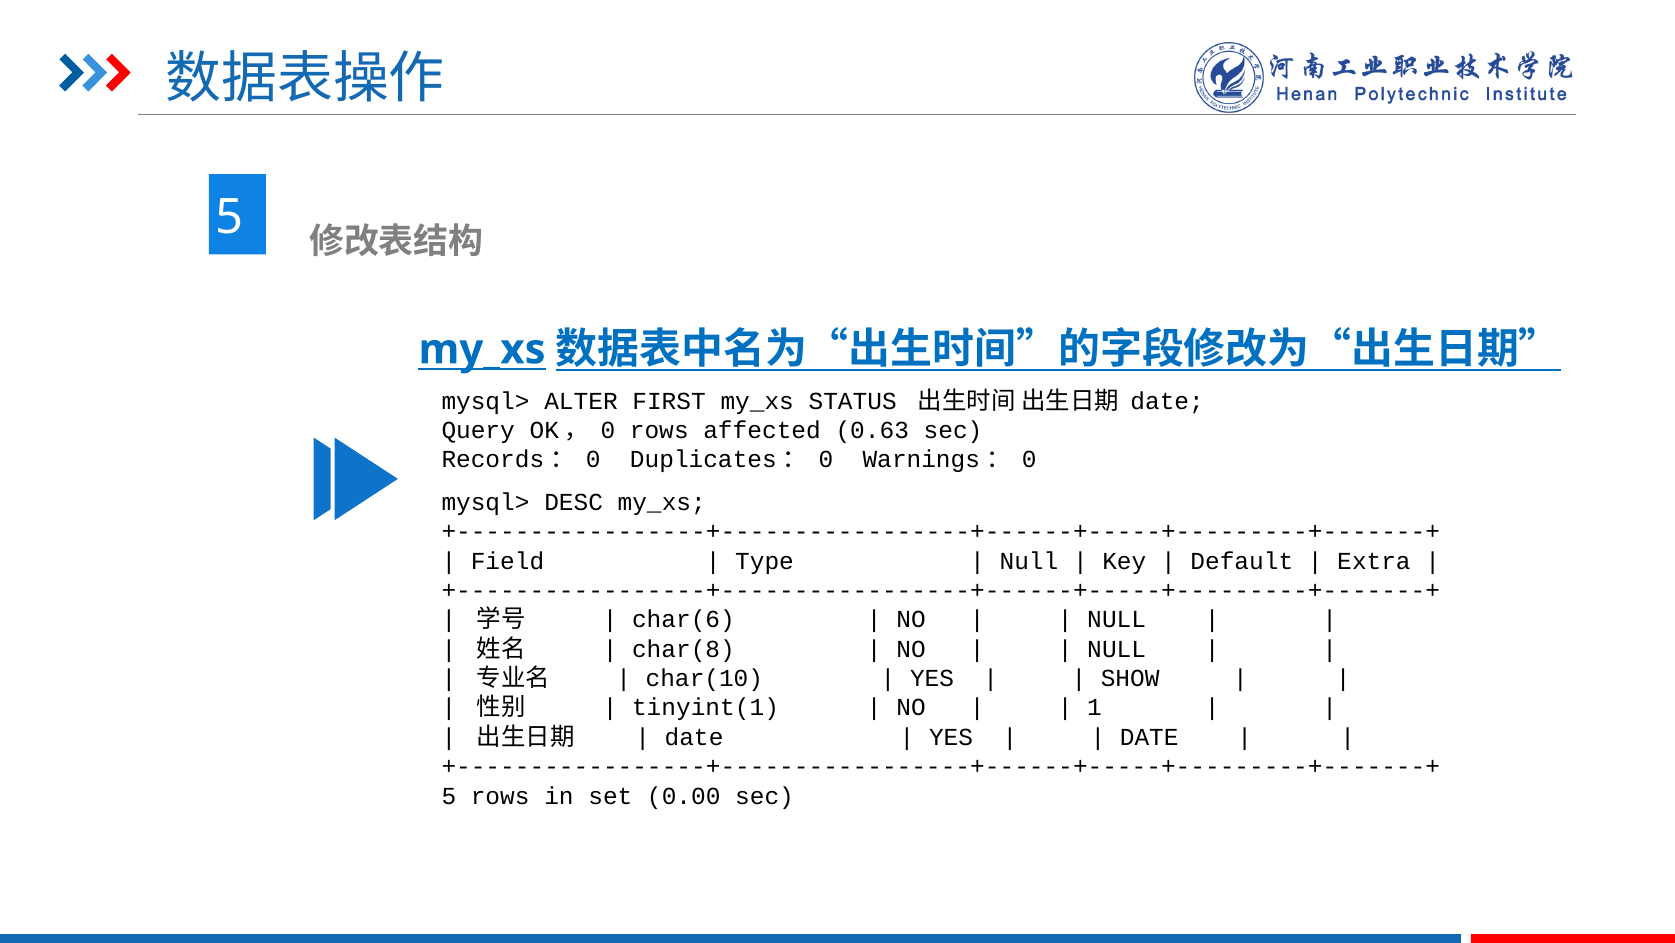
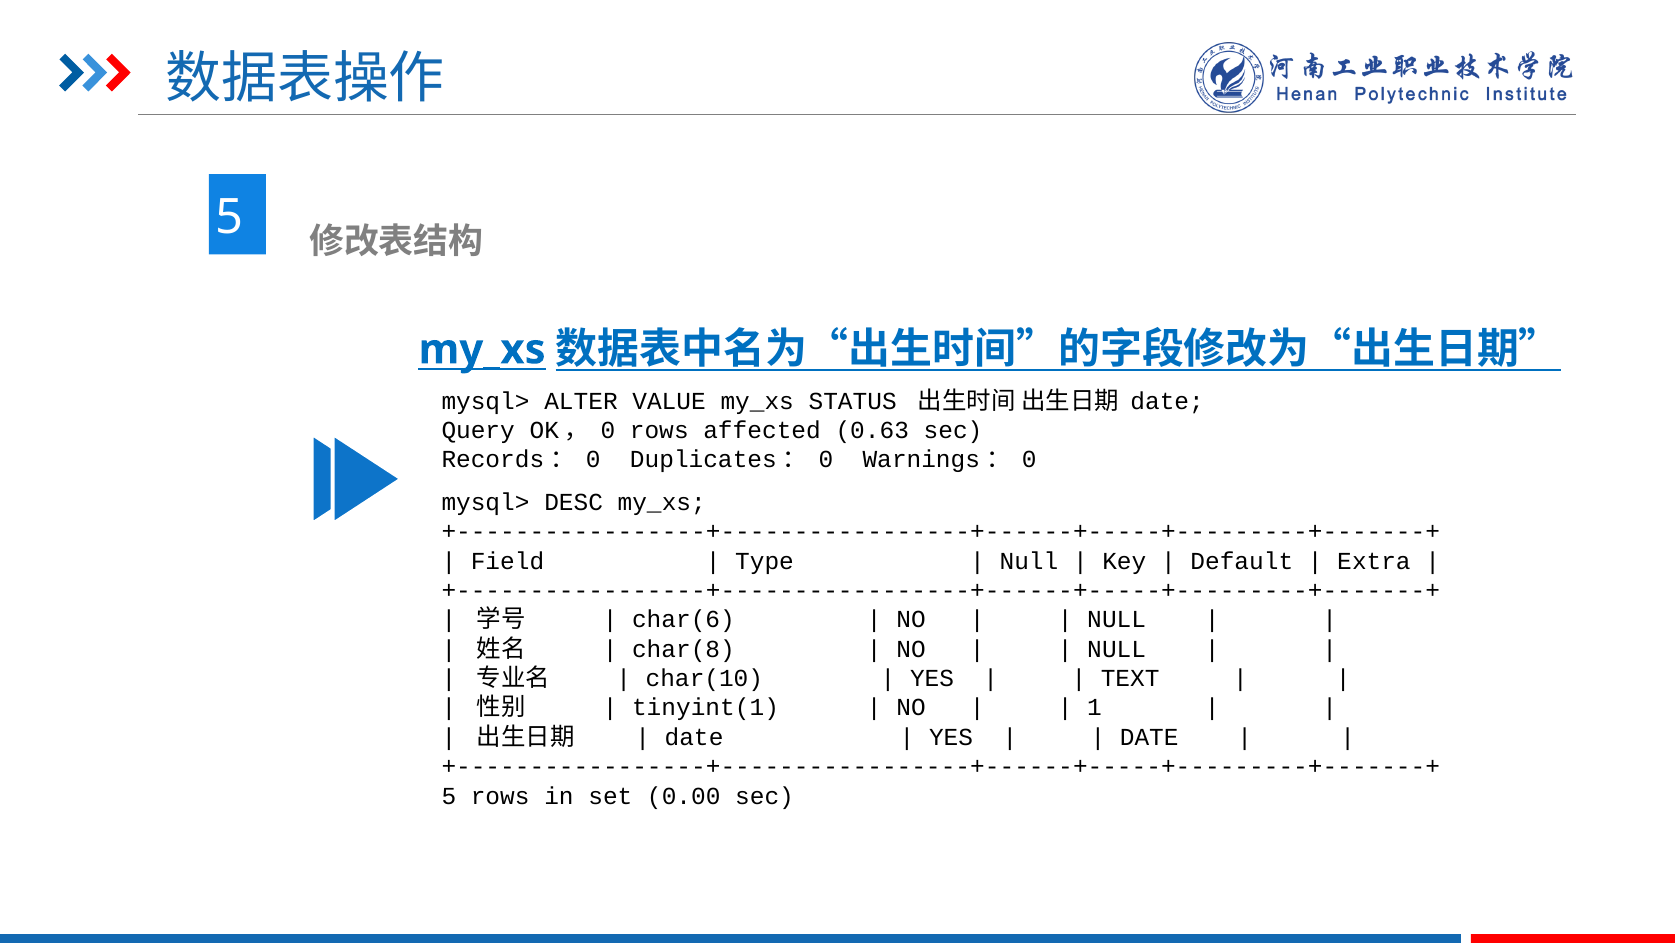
FIRST: FIRST -> VALUE
SHOW: SHOW -> TEXT
